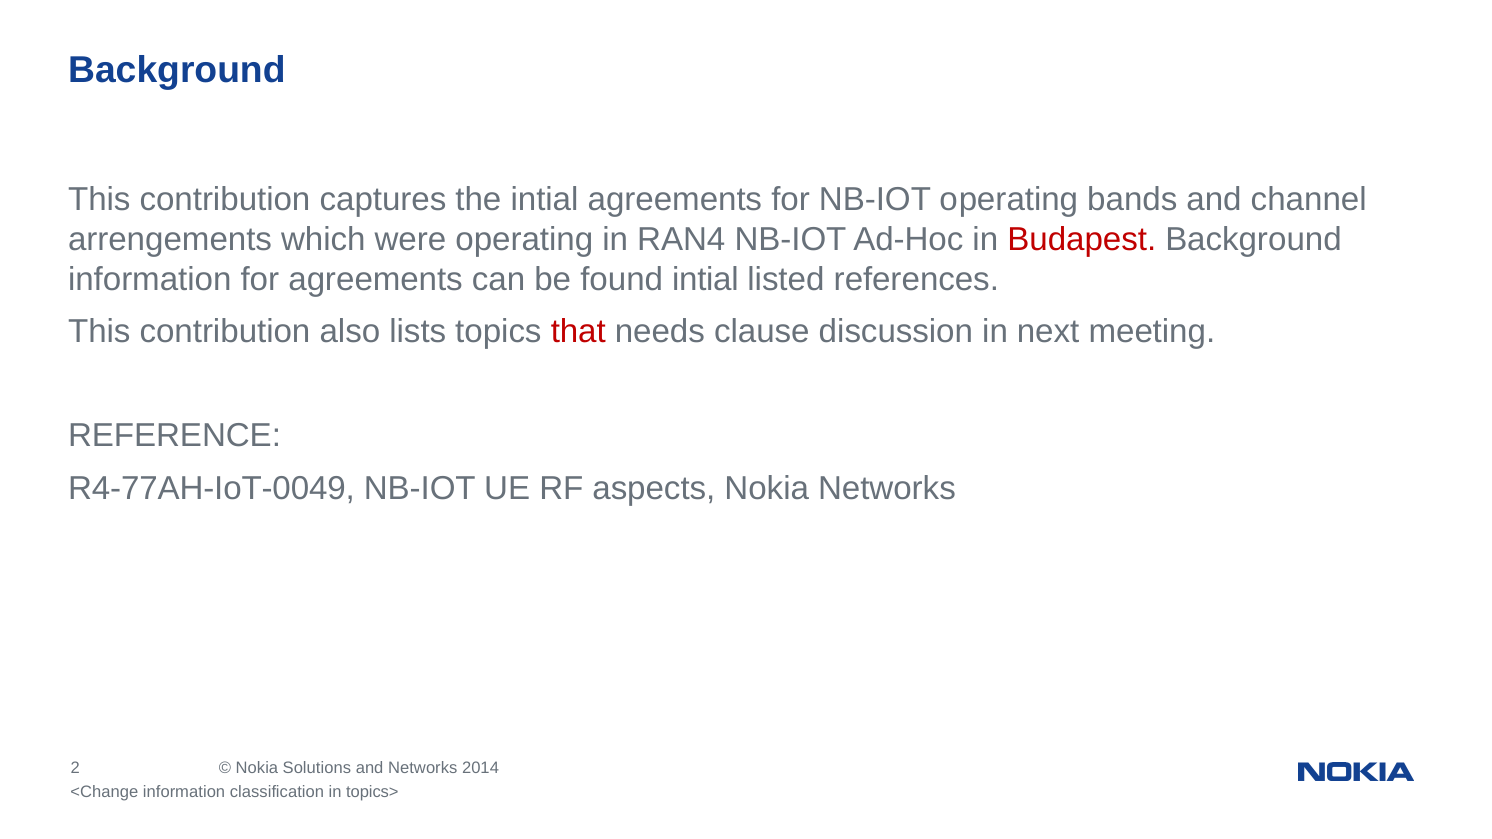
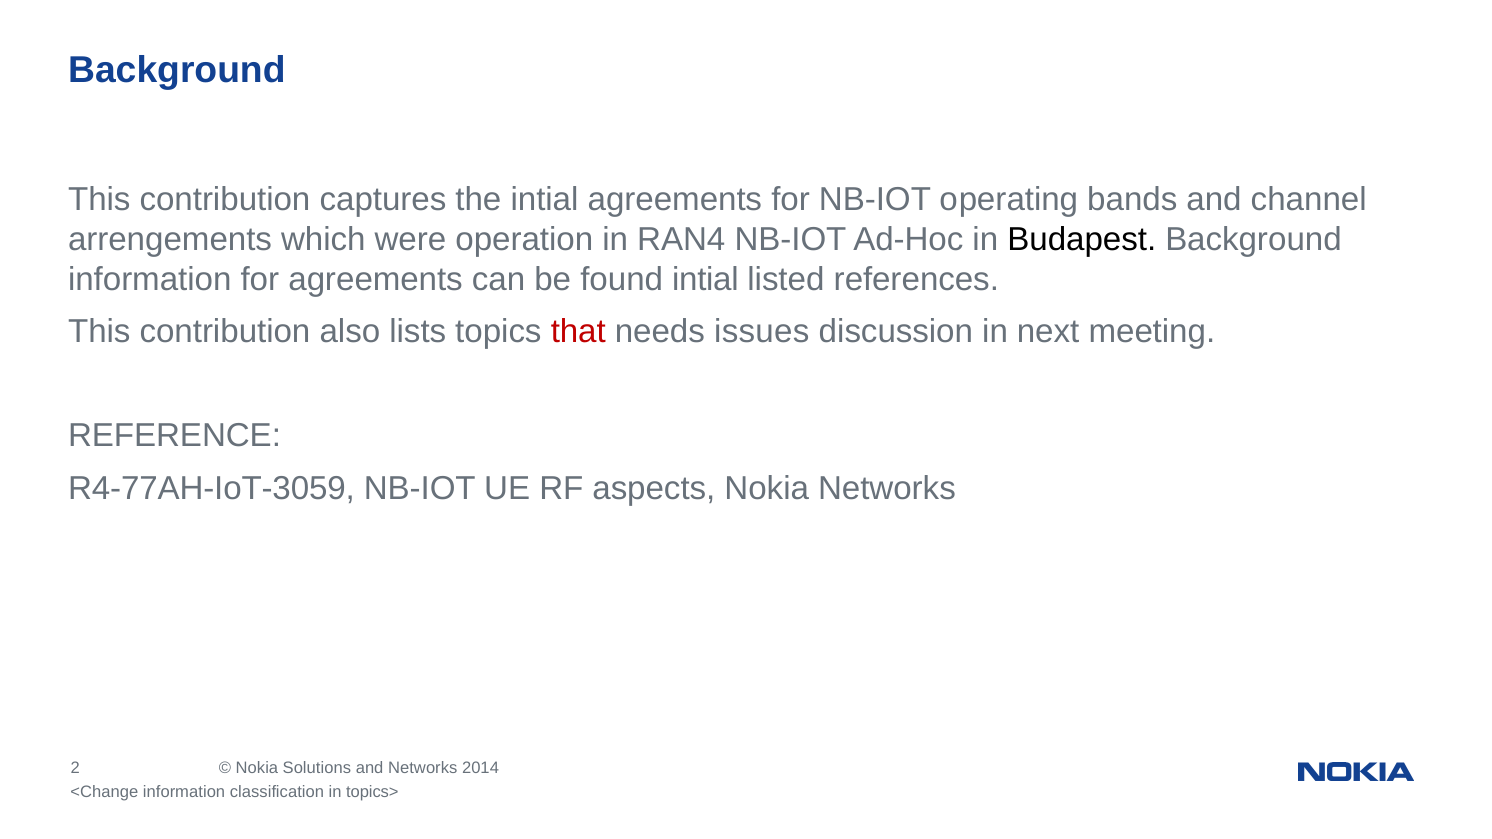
were operating: operating -> operation
Budapest colour: red -> black
clause: clause -> issues
R4-77AH-IoT-0049: R4-77AH-IoT-0049 -> R4-77AH-IoT-3059
